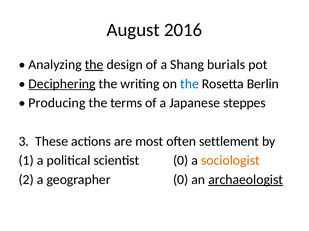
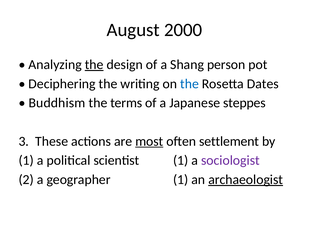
2016: 2016 -> 2000
burials: burials -> person
Deciphering underline: present -> none
Berlin: Berlin -> Dates
Producing: Producing -> Buddhism
most underline: none -> present
scientist 0: 0 -> 1
sociologist colour: orange -> purple
geographer 0: 0 -> 1
